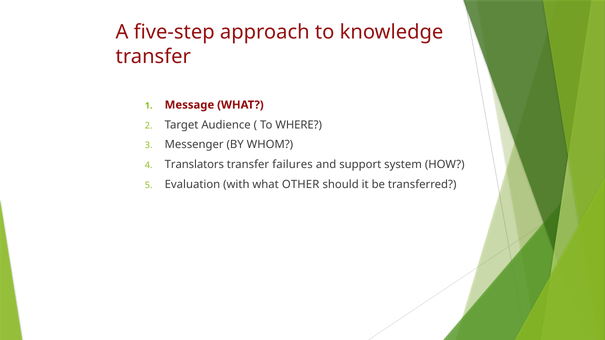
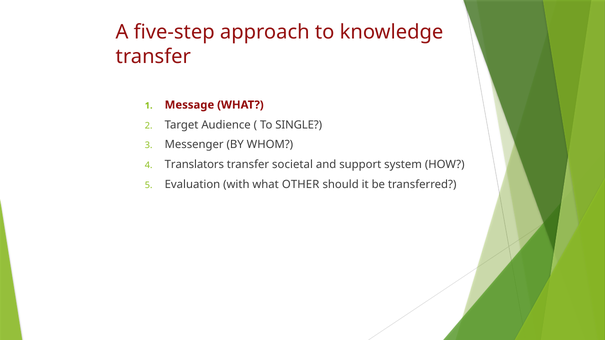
WHERE: WHERE -> SINGLE
failures: failures -> societal
